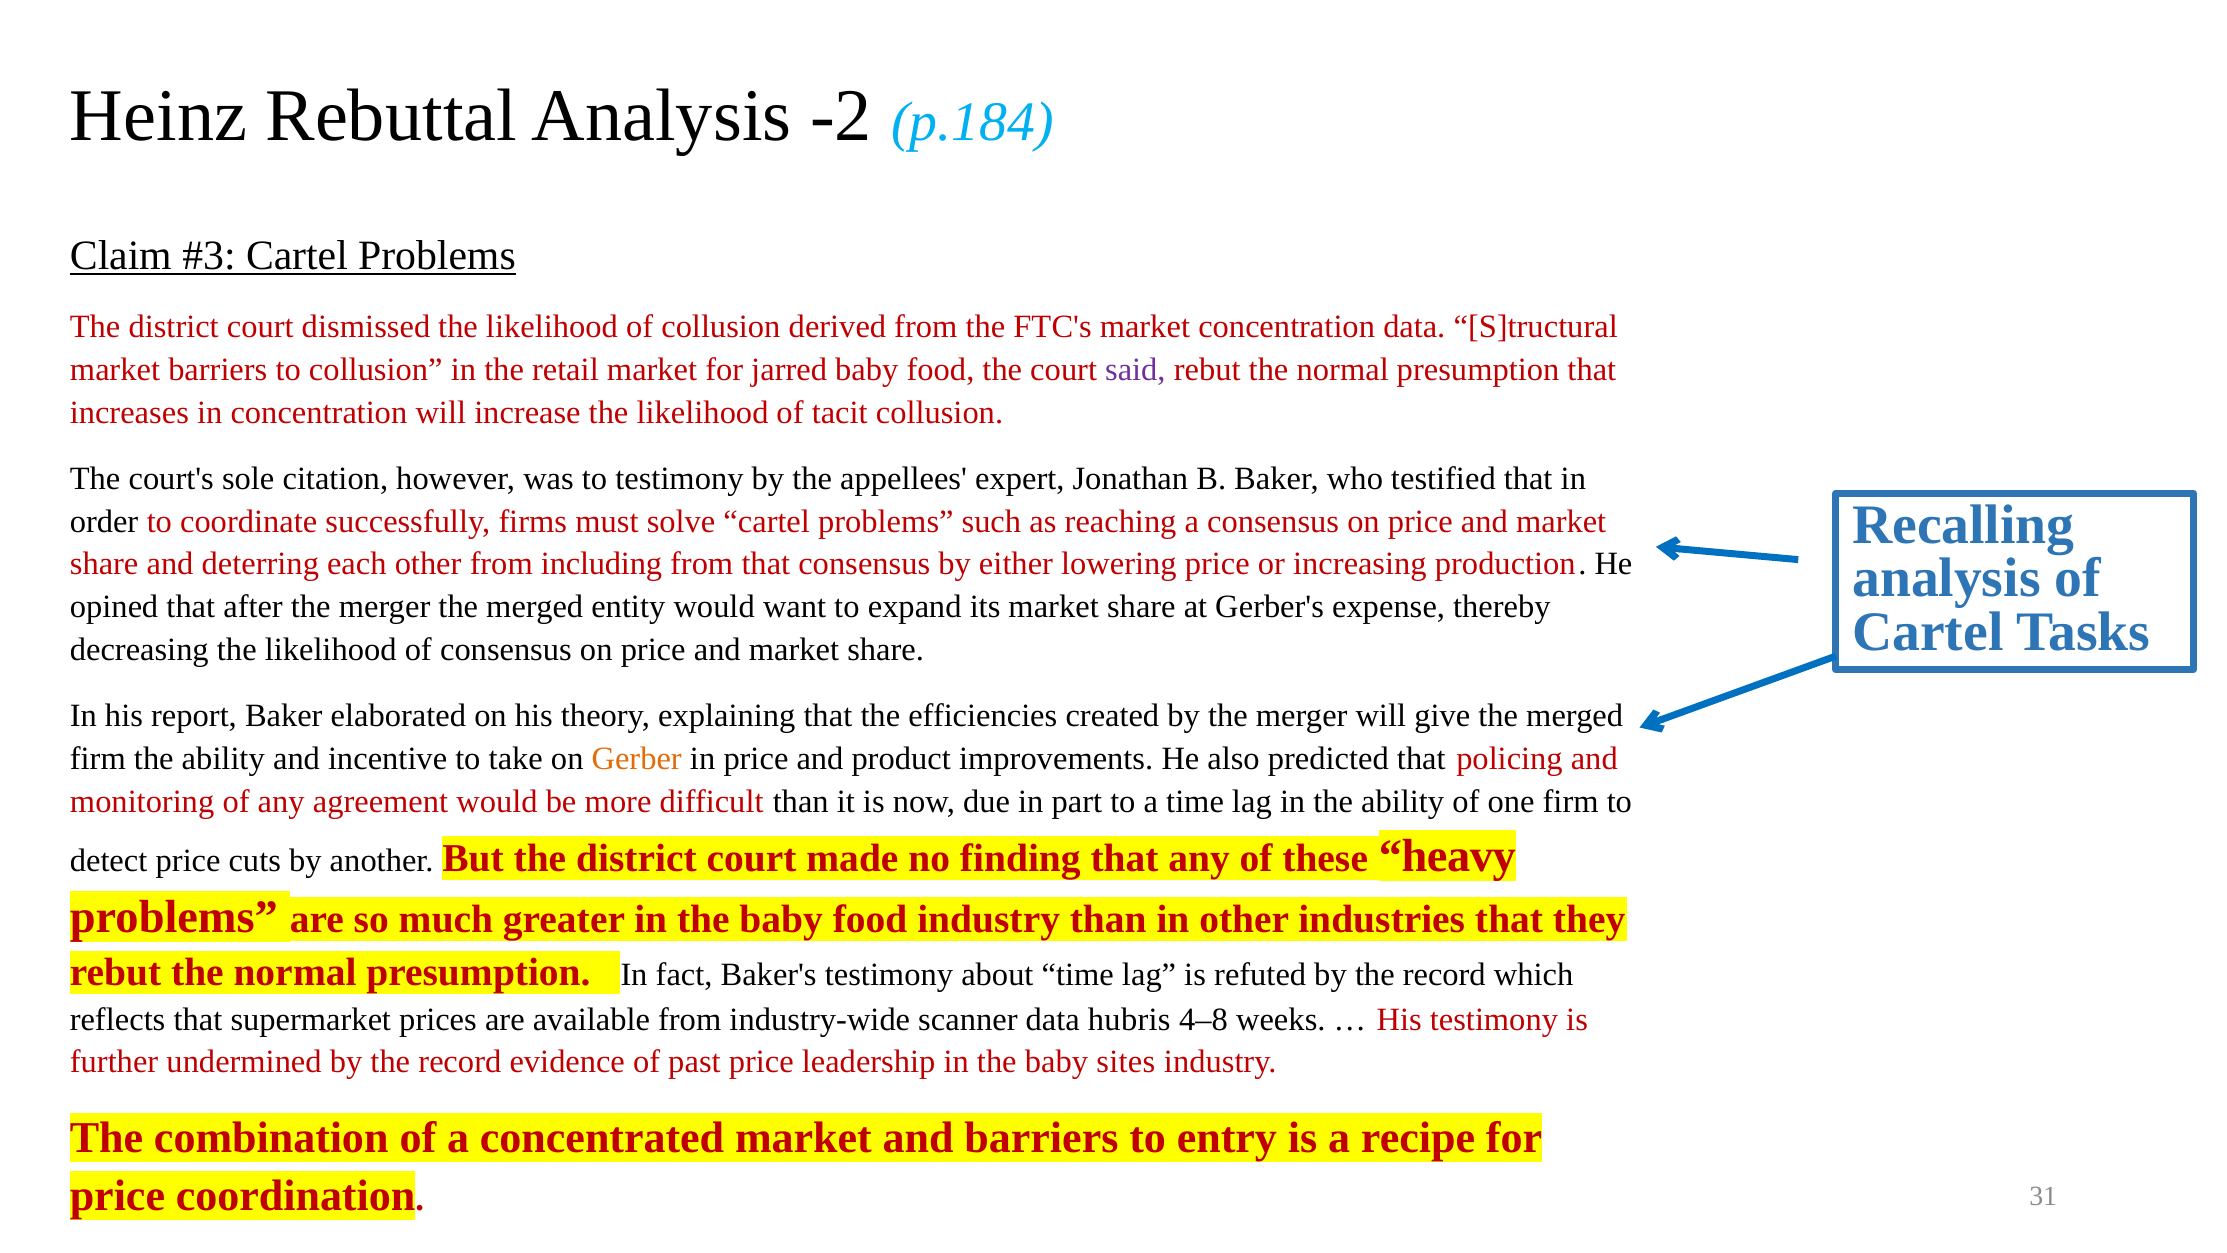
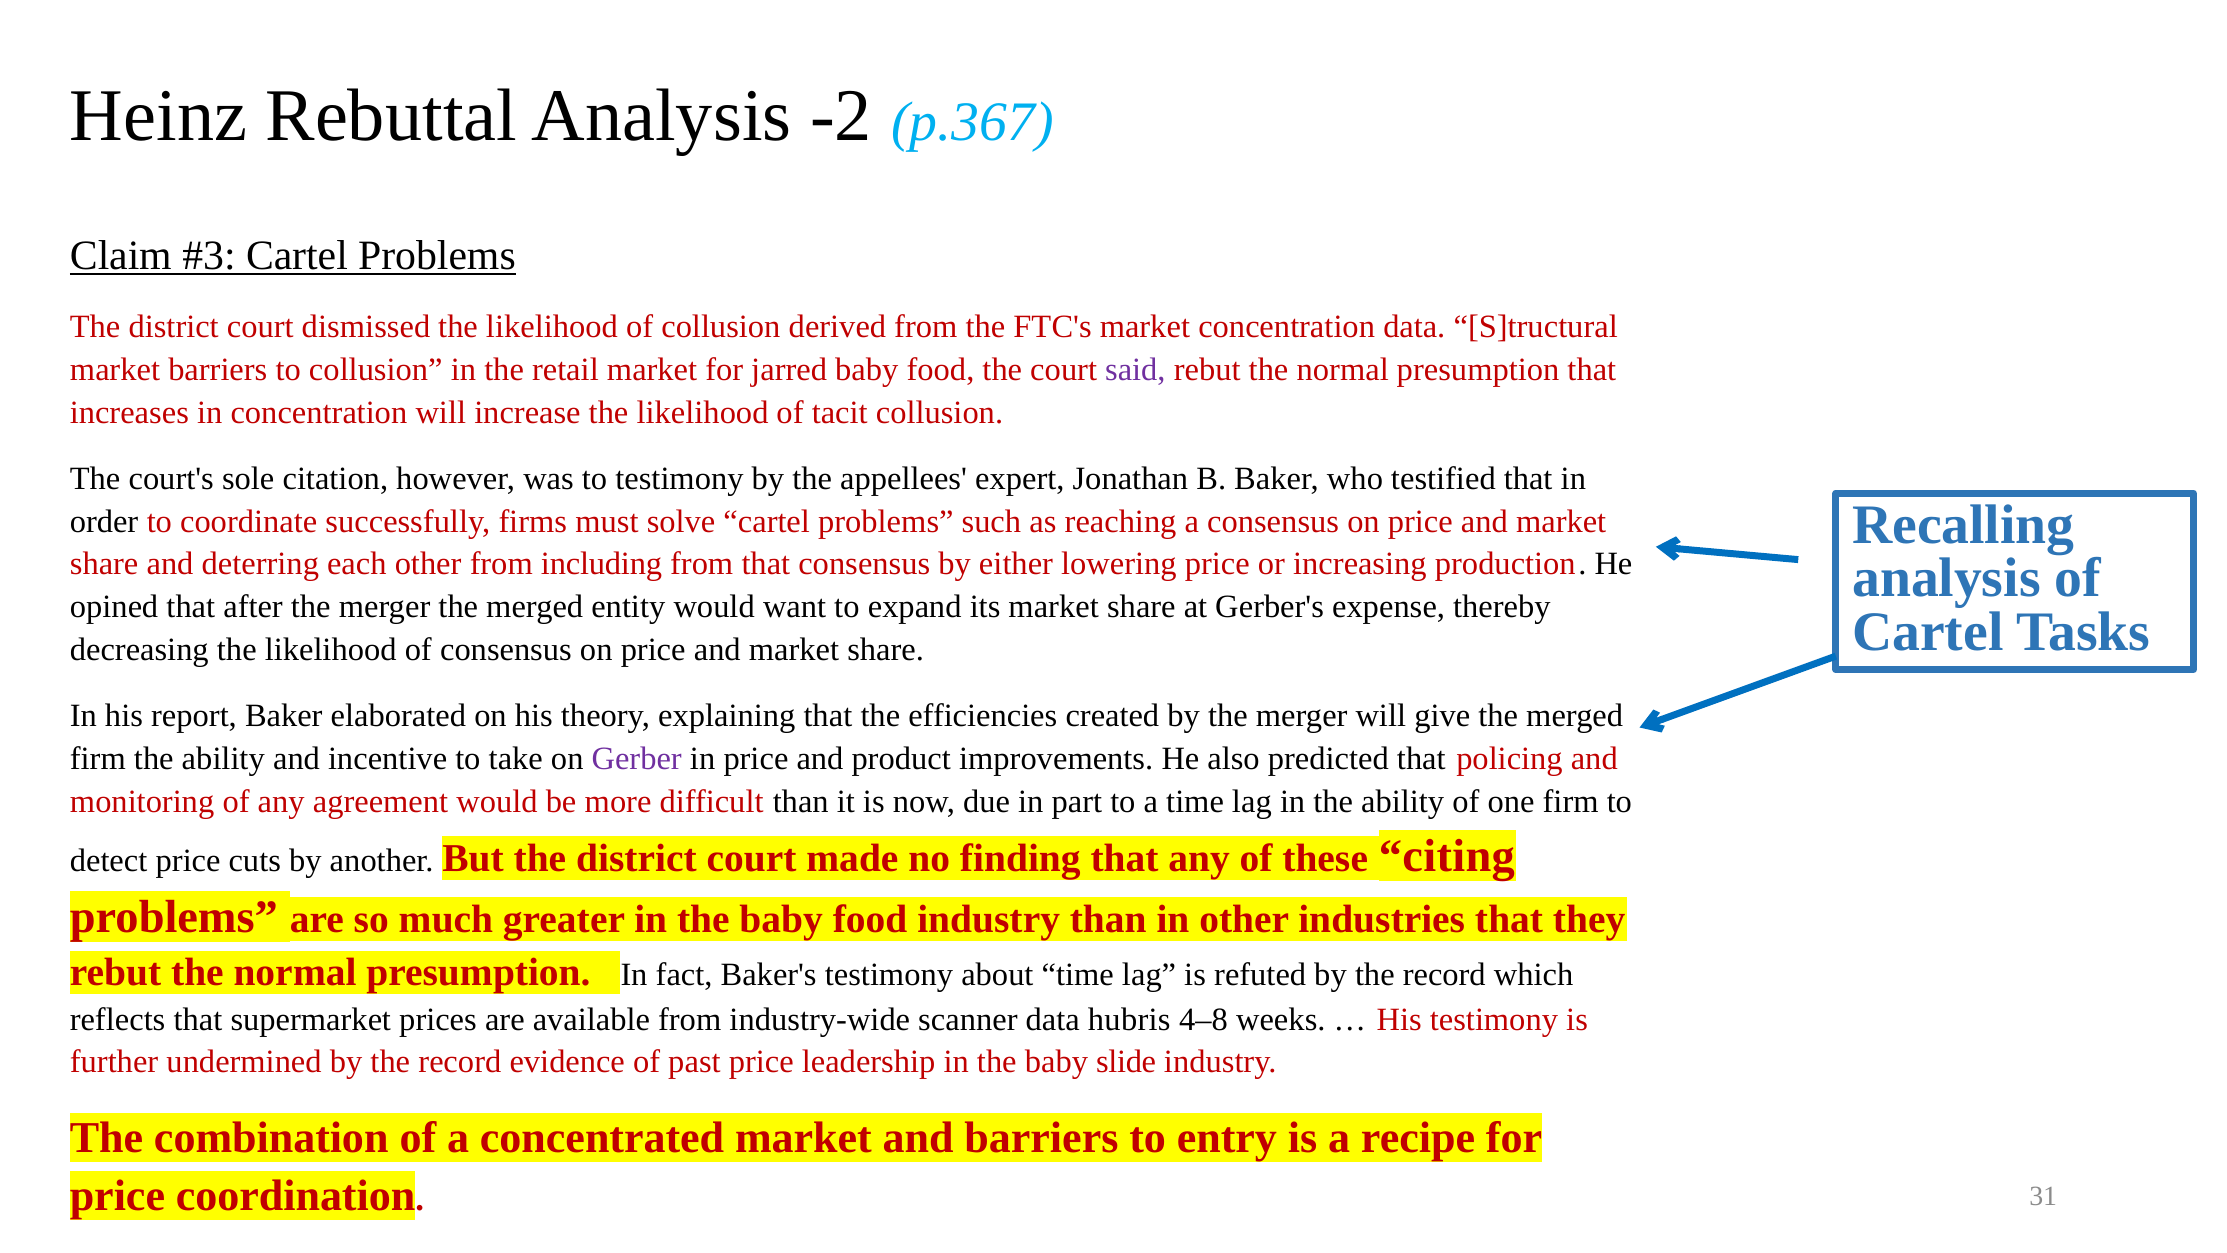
p.184: p.184 -> p.367
Gerber colour: orange -> purple
heavy: heavy -> citing
sites: sites -> slide
